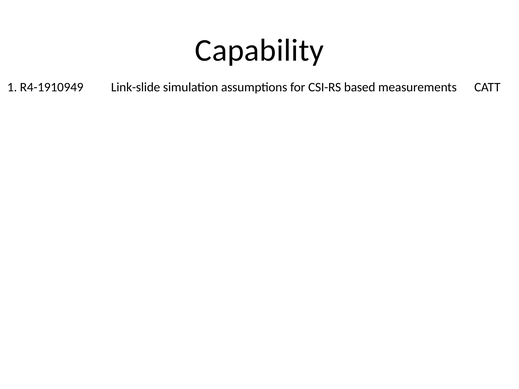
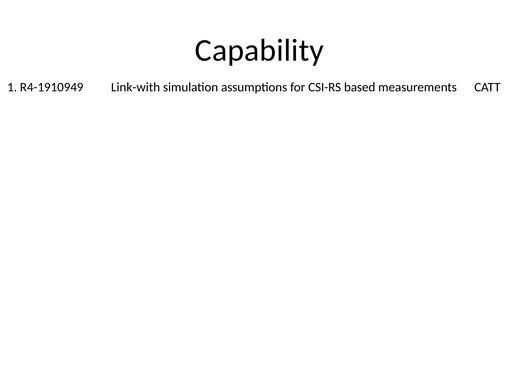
Link-slide: Link-slide -> Link-with
